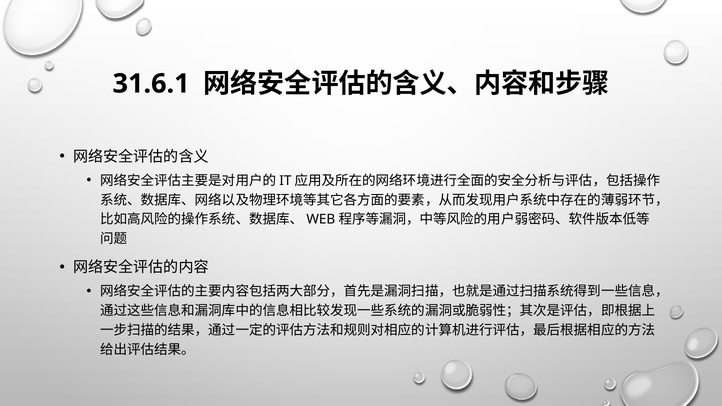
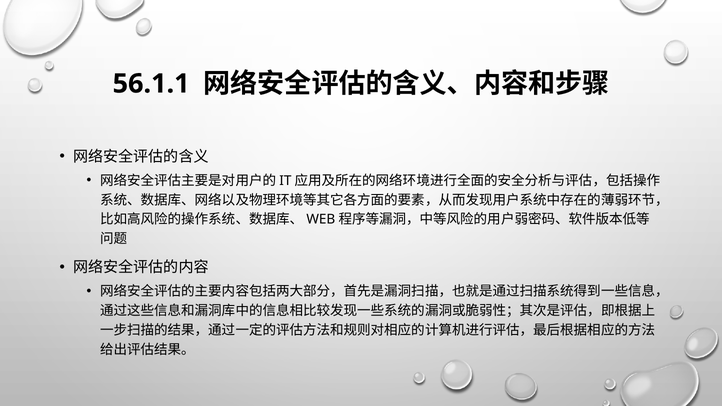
31.6.1: 31.6.1 -> 56.1.1
